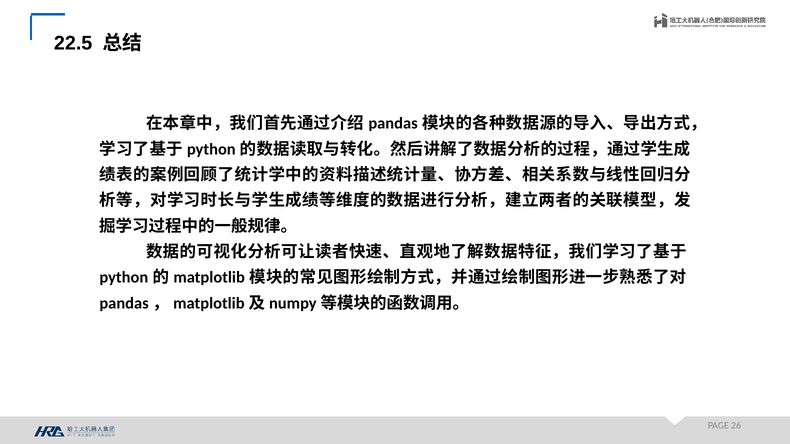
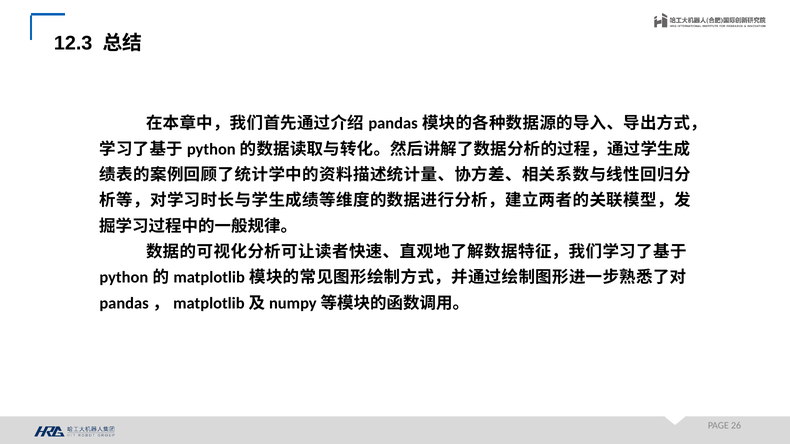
22.5: 22.5 -> 12.3
